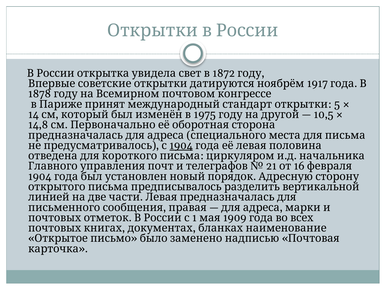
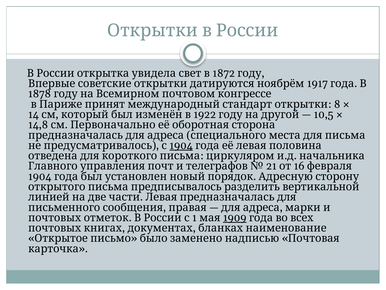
5: 5 -> 8
1975: 1975 -> 1922
1909 underline: none -> present
